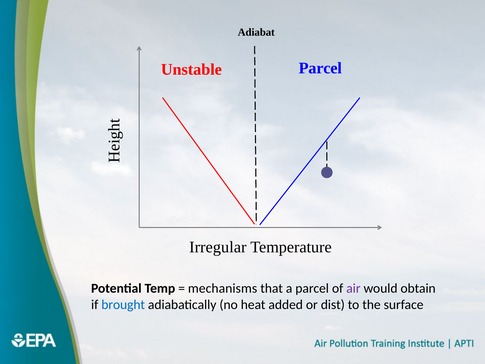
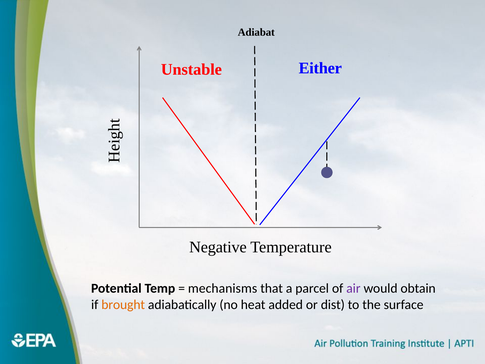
Parcel at (320, 68): Parcel -> Either
Irregular: Irregular -> Negative
brought colour: blue -> orange
